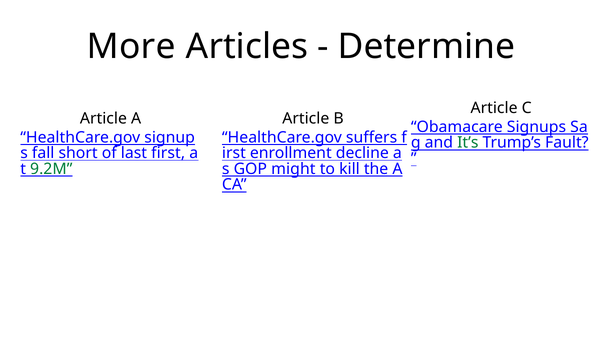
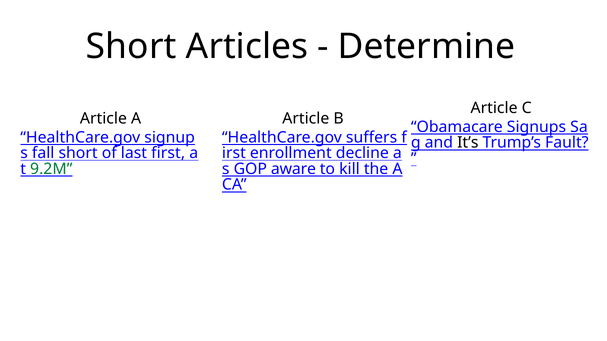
More at (131, 47): More -> Short
It’s colour: green -> black
might: might -> aware
